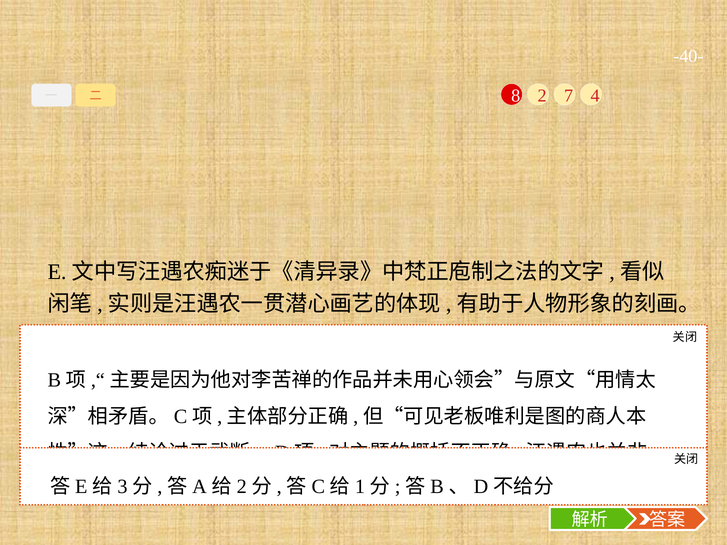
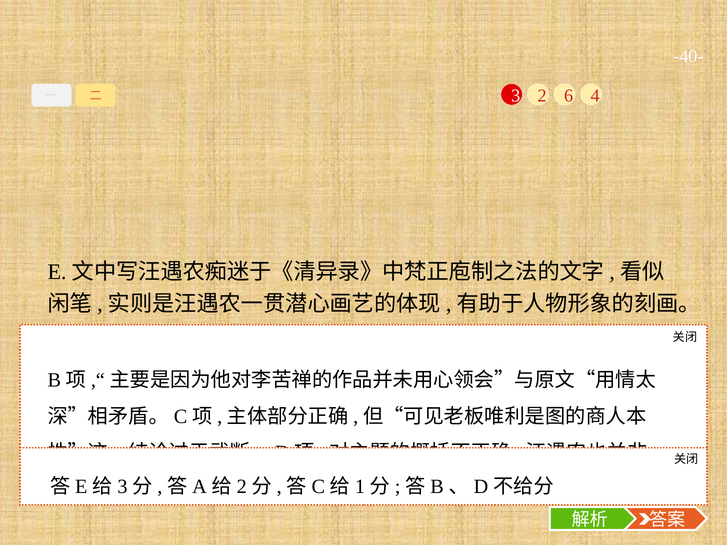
8: 8 -> 3
7: 7 -> 6
